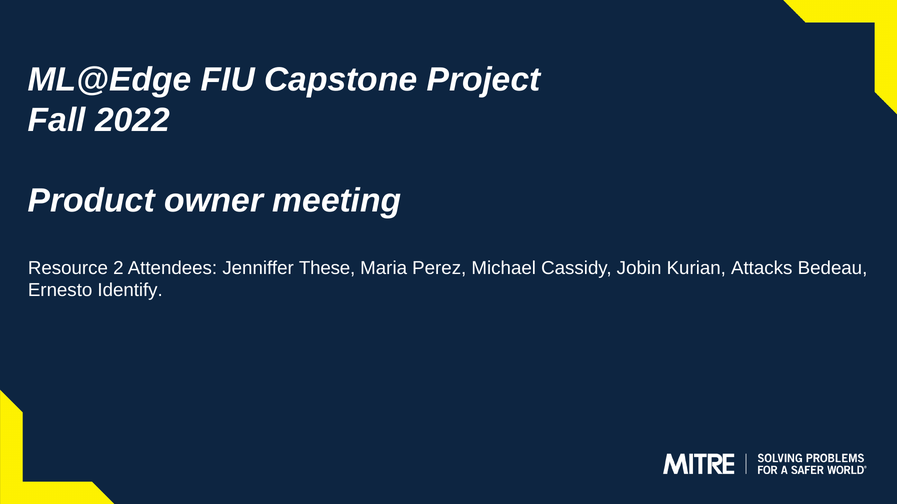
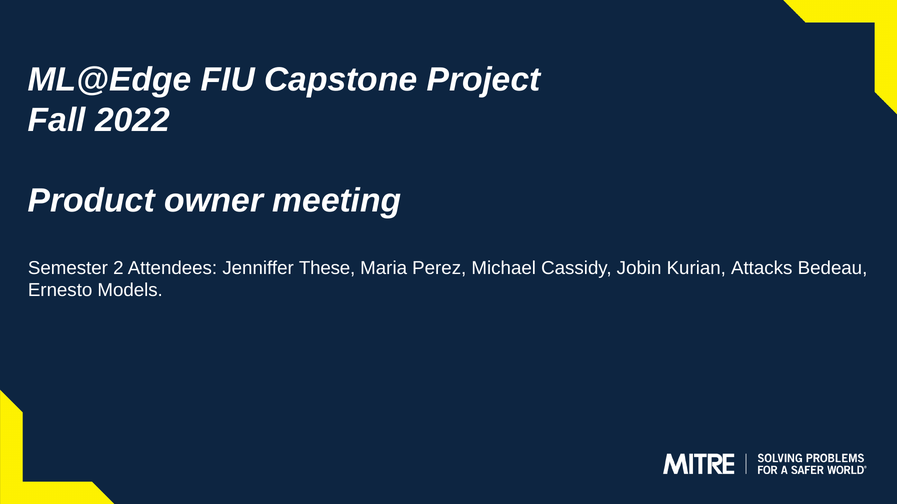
Resource: Resource -> Semester
Identify: Identify -> Models
